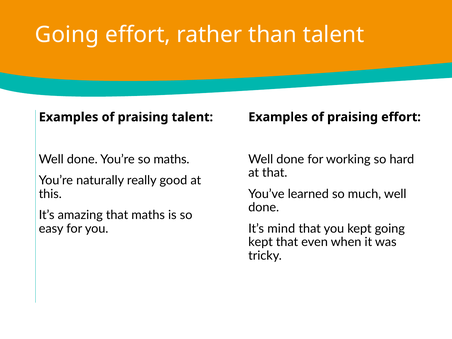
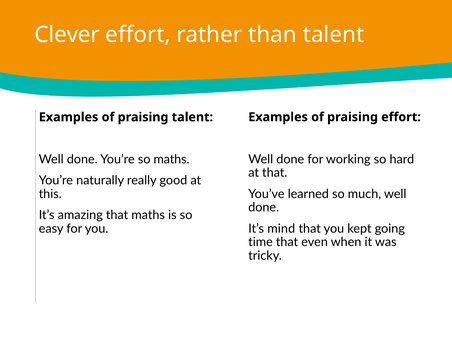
Going at (67, 35): Going -> Clever
kept at (261, 242): kept -> time
